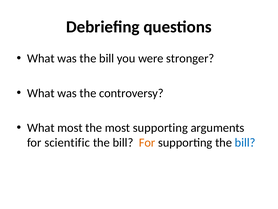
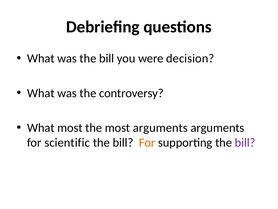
stronger: stronger -> decision
most supporting: supporting -> arguments
bill at (245, 142) colour: blue -> purple
